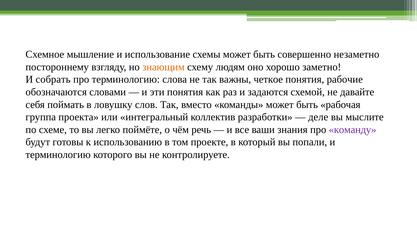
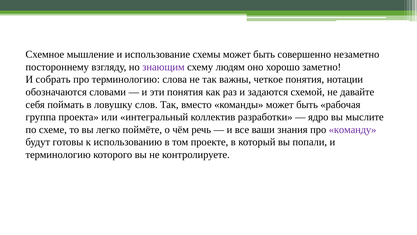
знающим colour: orange -> purple
рабочие: рабочие -> нотации
деле: деле -> ядро
